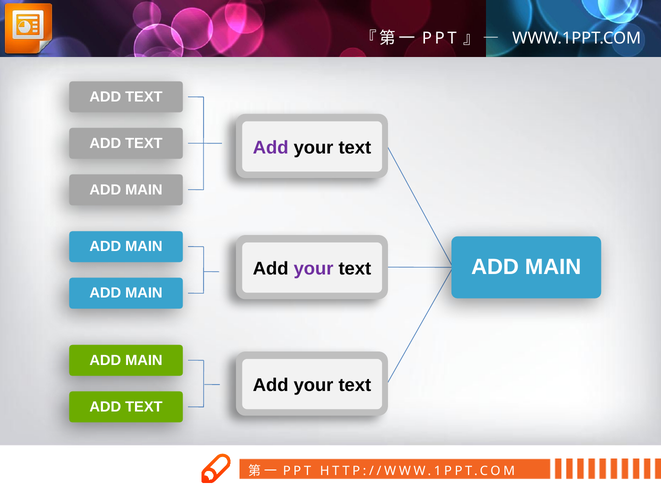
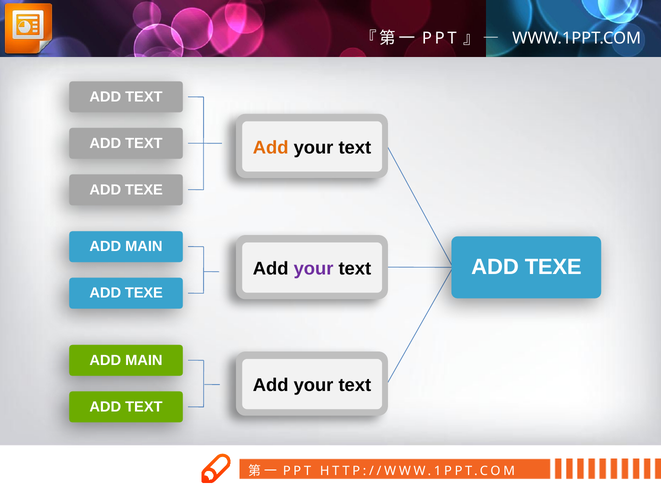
Add at (271, 148) colour: purple -> orange
MAIN at (144, 190): MAIN -> TEXE
MAIN at (553, 267): MAIN -> TEXE
MAIN at (144, 293): MAIN -> TEXE
